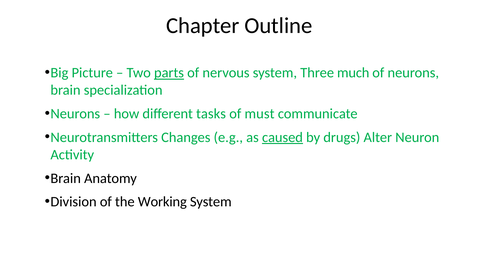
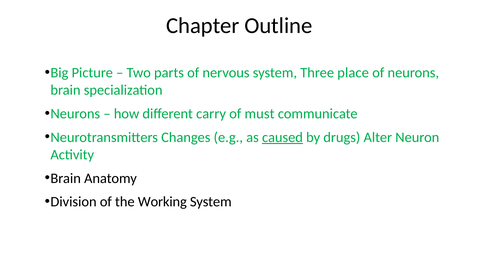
parts underline: present -> none
much: much -> place
tasks: tasks -> carry
